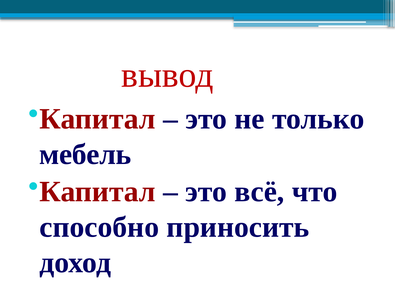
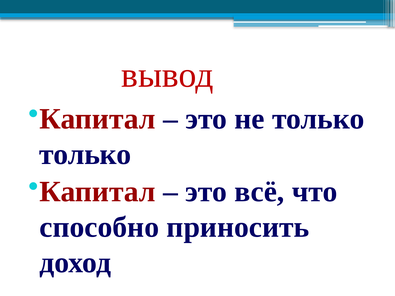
мебель at (85, 155): мебель -> только
